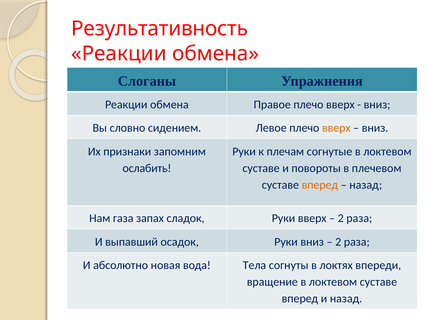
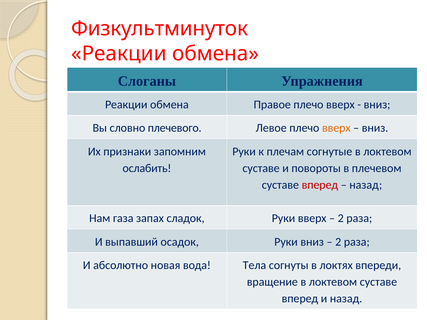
Результативность: Результативность -> Физкультминуток
сидением: сидением -> плечевого
вперед at (320, 185) colour: orange -> red
